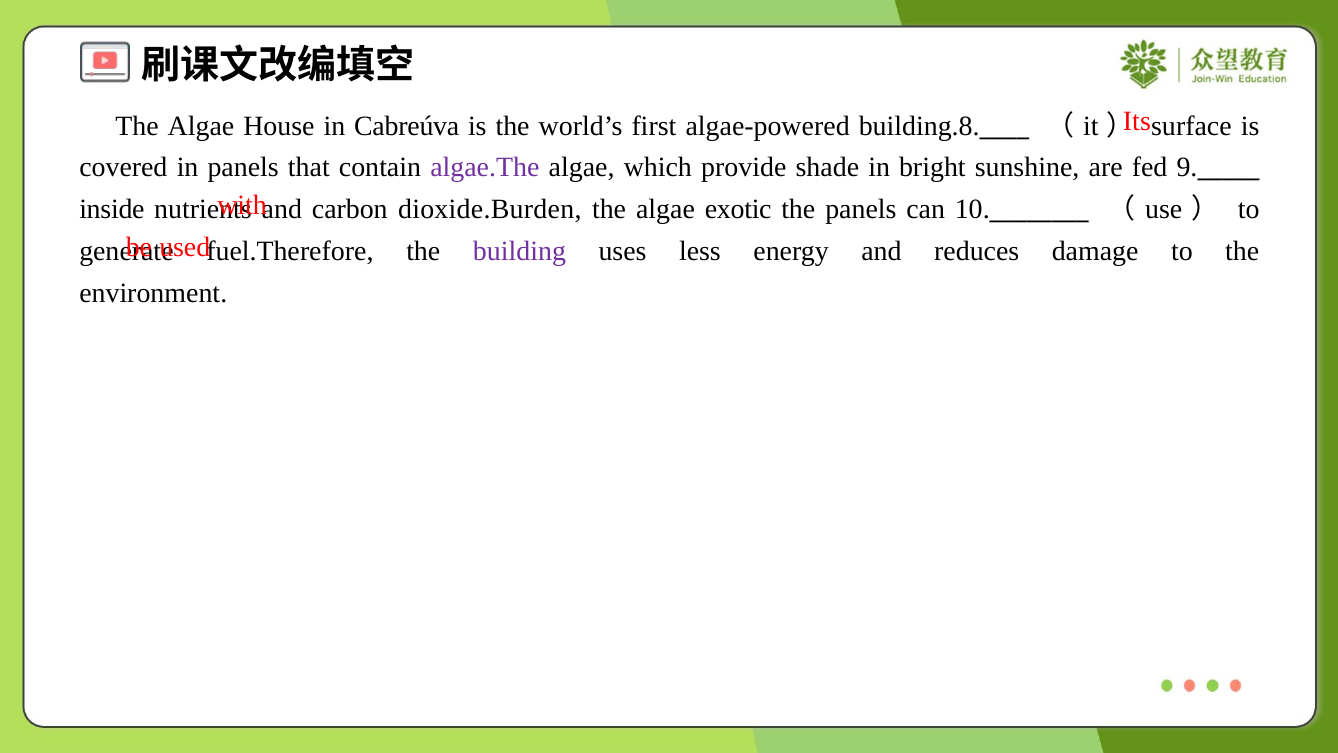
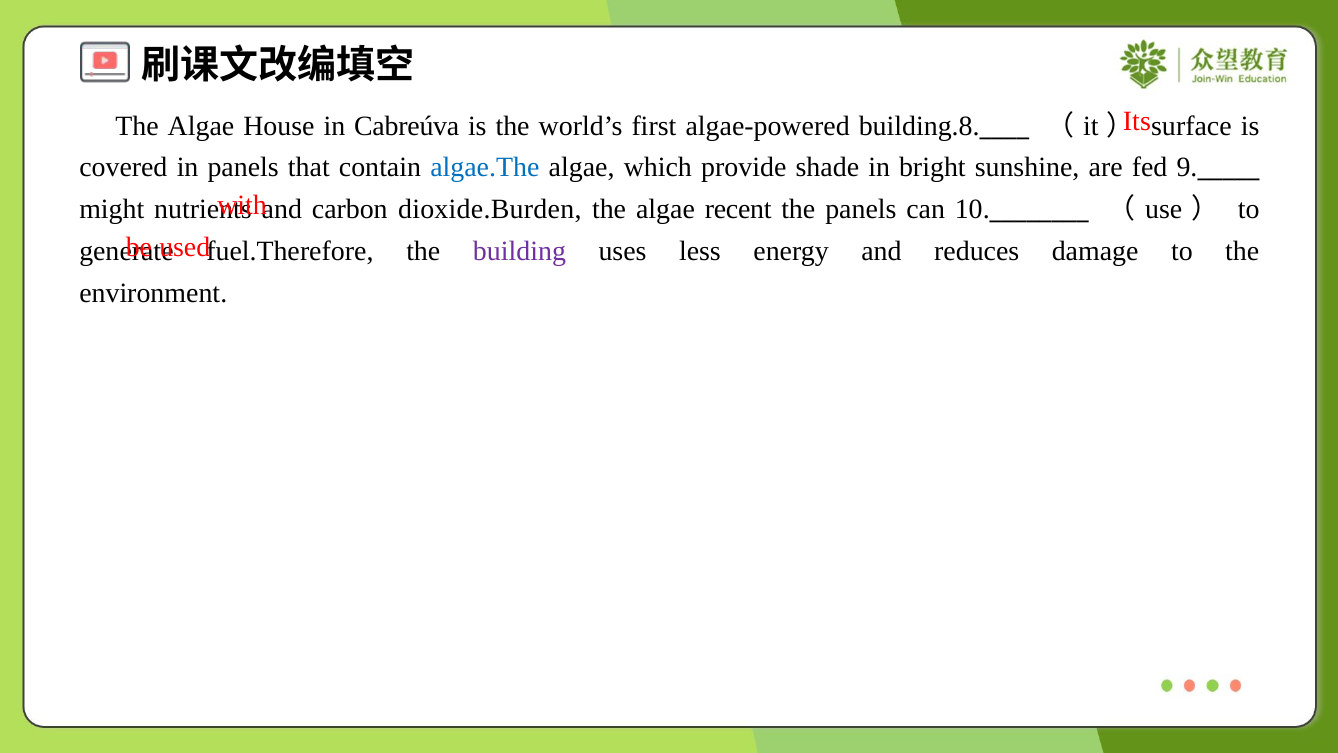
algae.The colour: purple -> blue
inside: inside -> might
exotic: exotic -> recent
